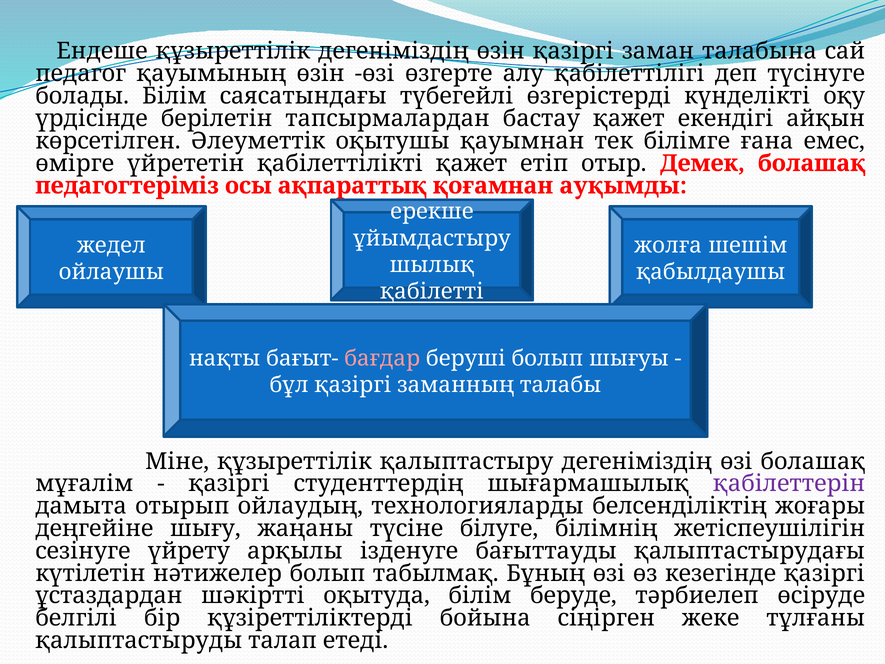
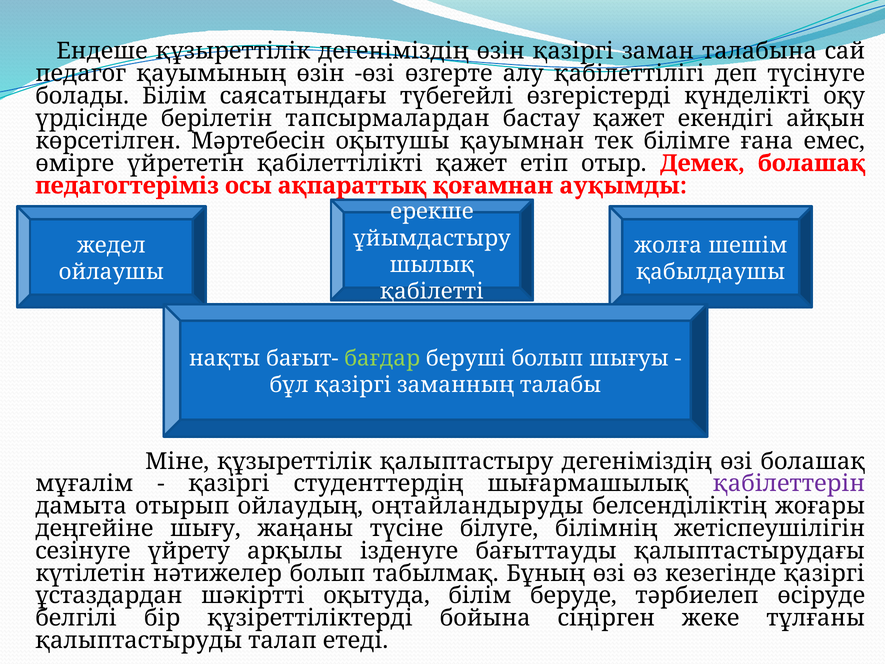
Әлеуметтiк: Әлеуметтiк -> Мәртебесін
бағдар colour: pink -> light green
технологияларды: технологияларды -> оңтайландыруды
